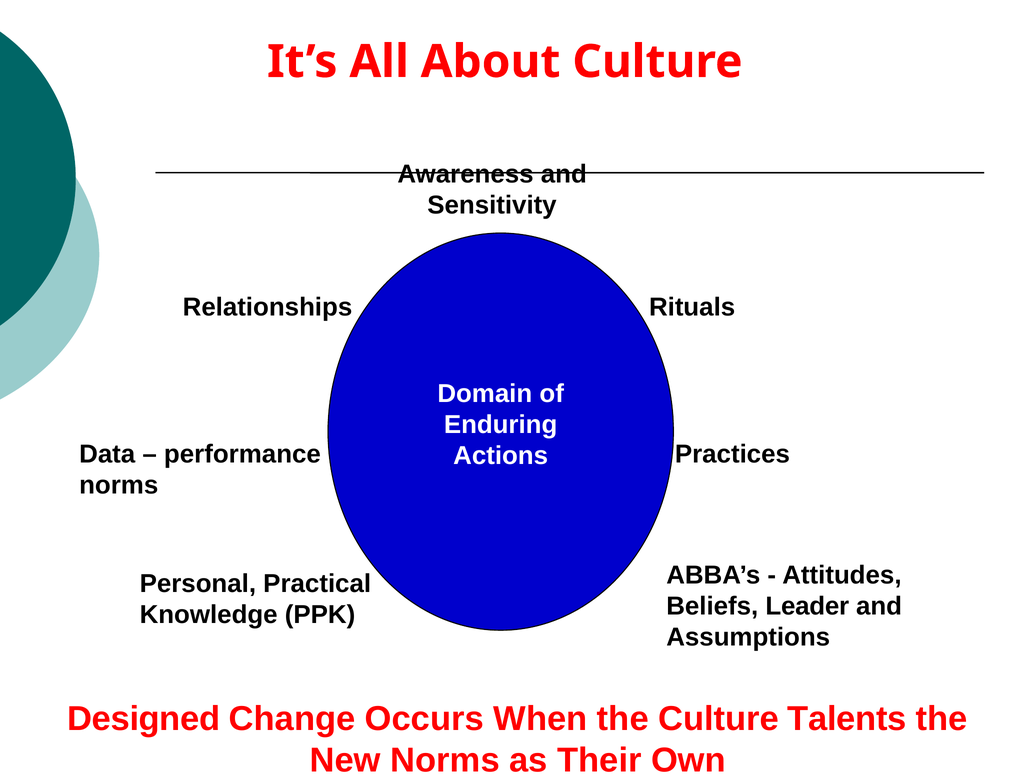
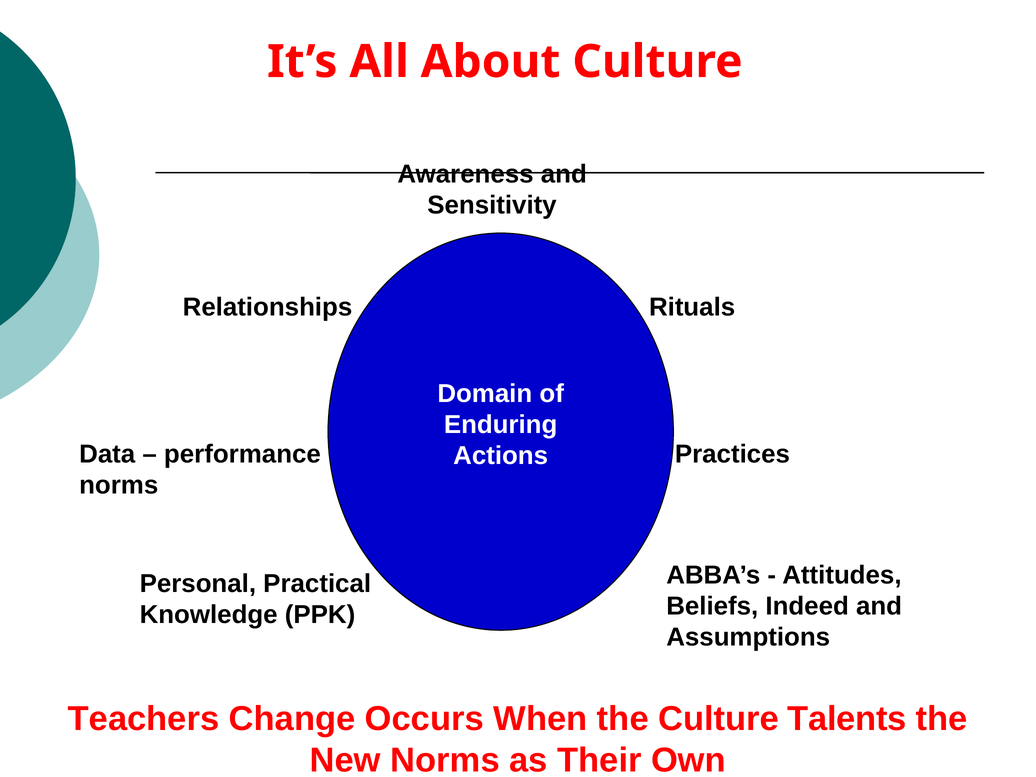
Leader: Leader -> Indeed
Designed: Designed -> Teachers
